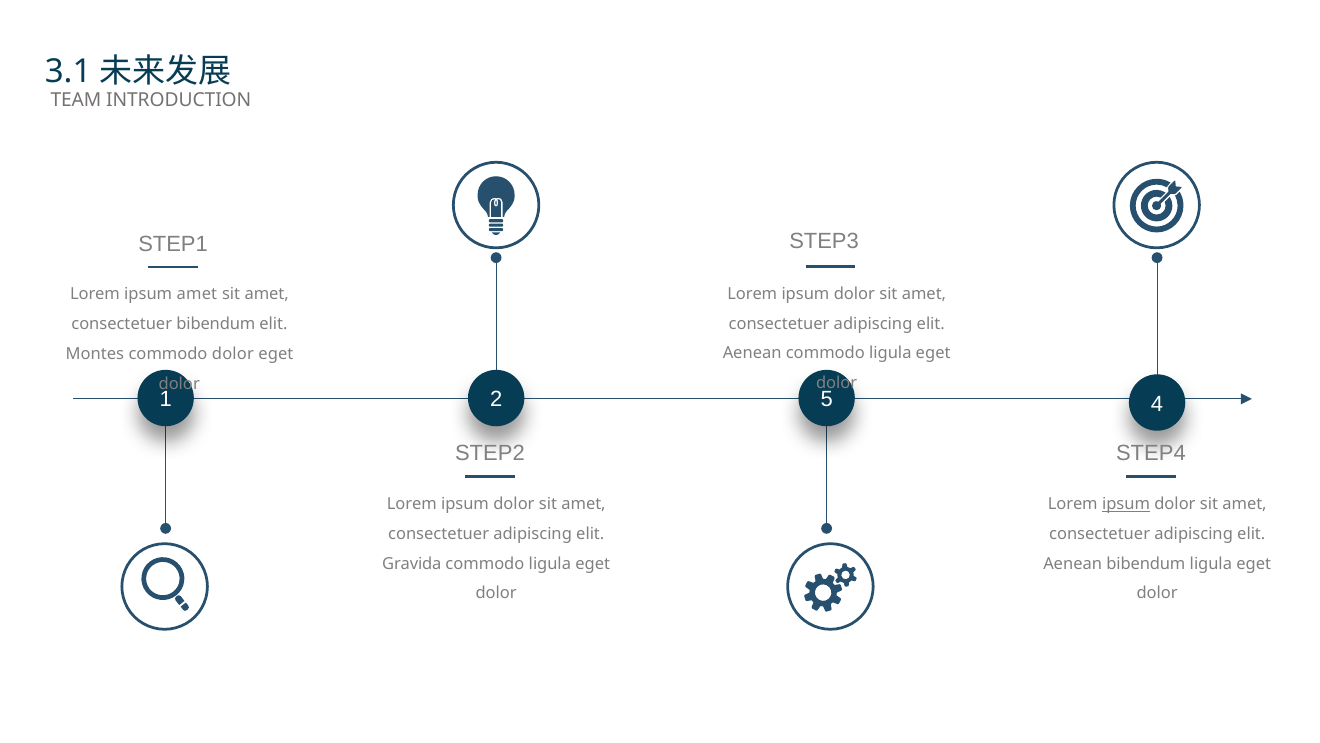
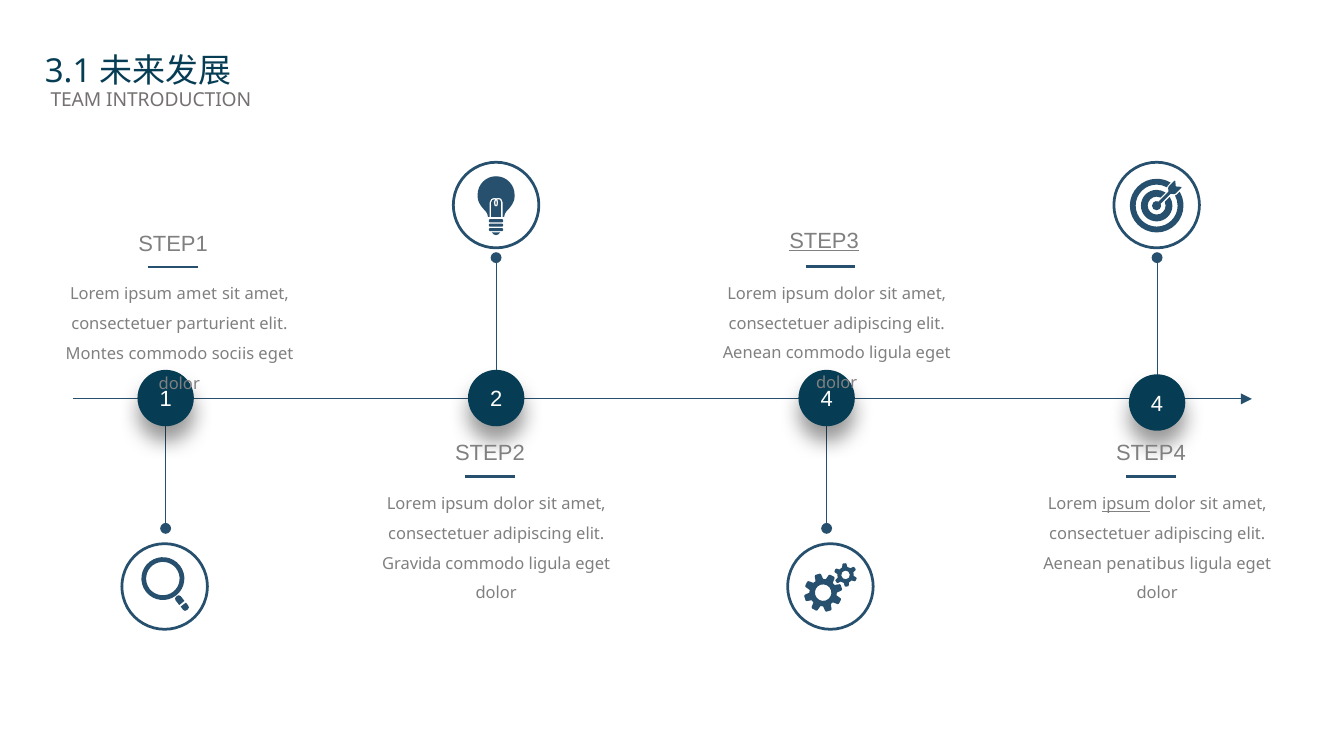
STEP3 underline: none -> present
consectetuer bibendum: bibendum -> parturient
commodo dolor: dolor -> sociis
2 5: 5 -> 4
Aenean bibendum: bibendum -> penatibus
